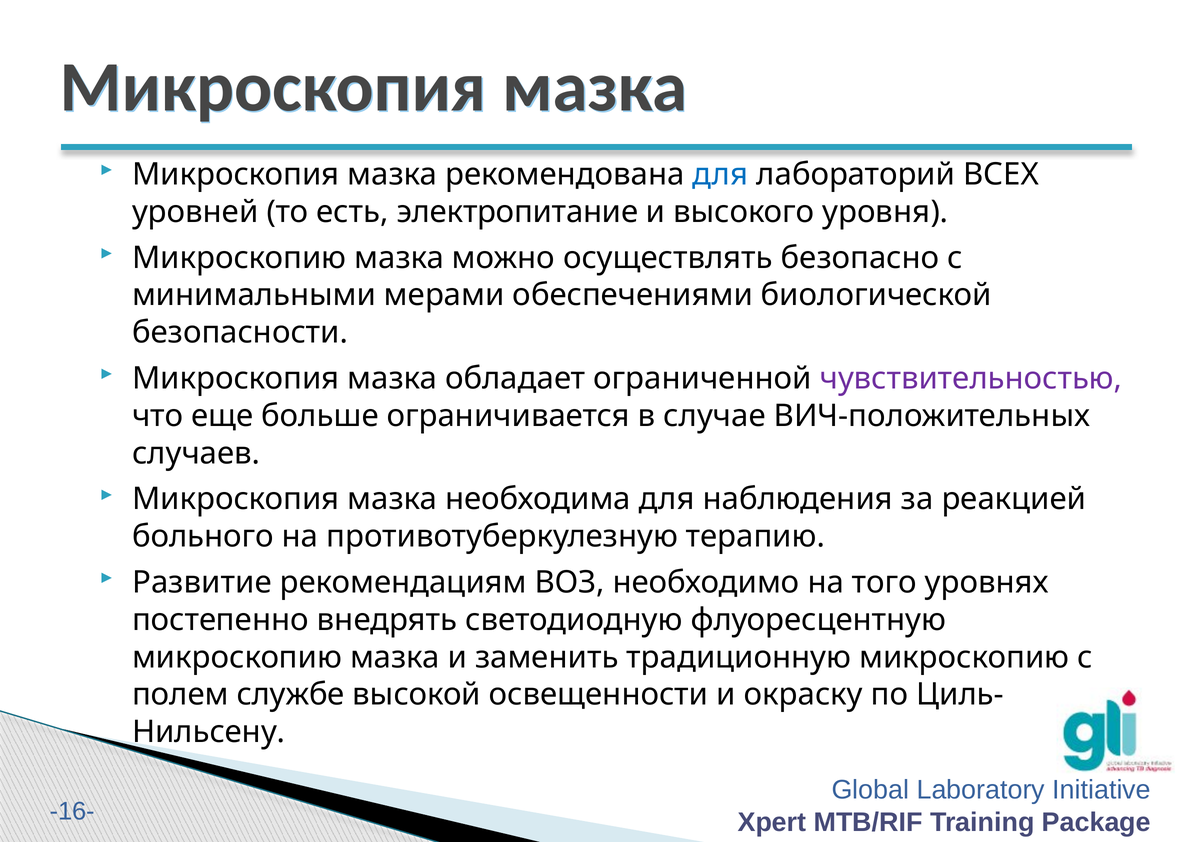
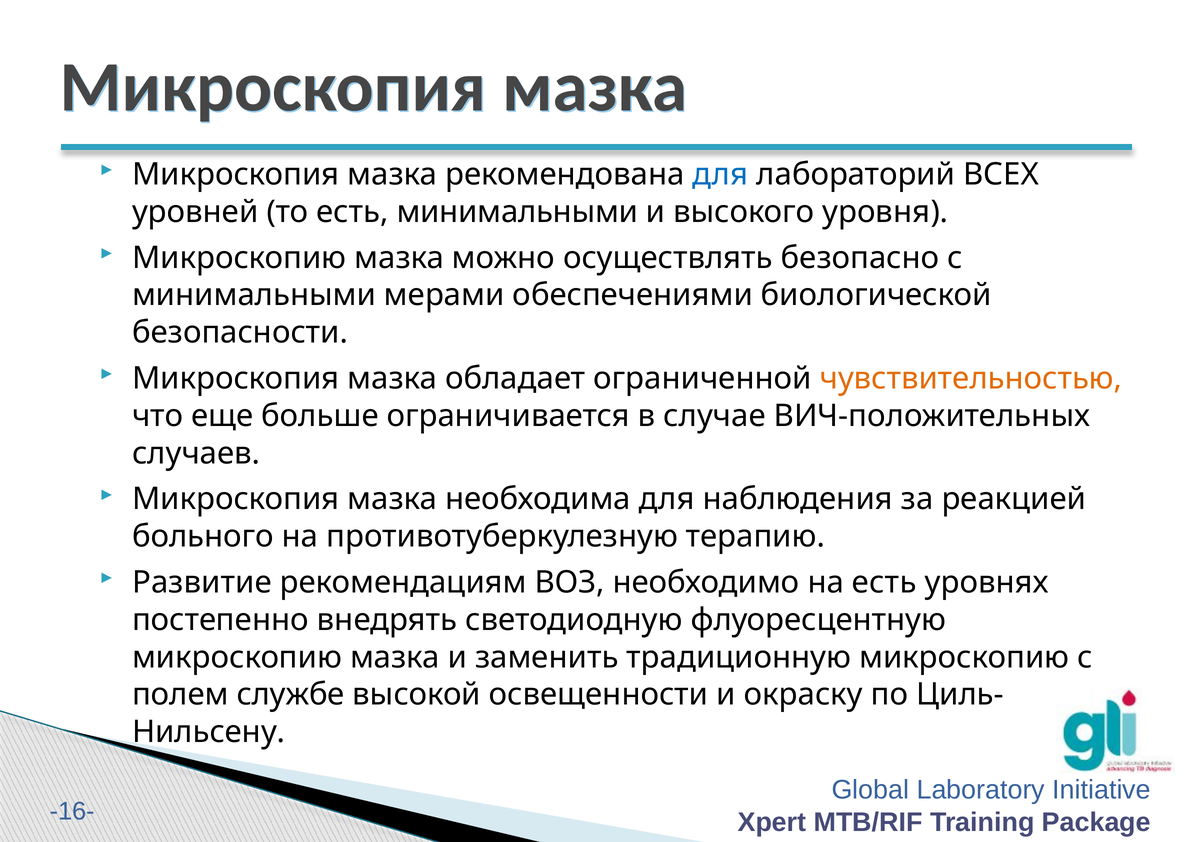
есть электропитание: электропитание -> минимальными
чувствительностью colour: purple -> orange
на того: того -> есть
